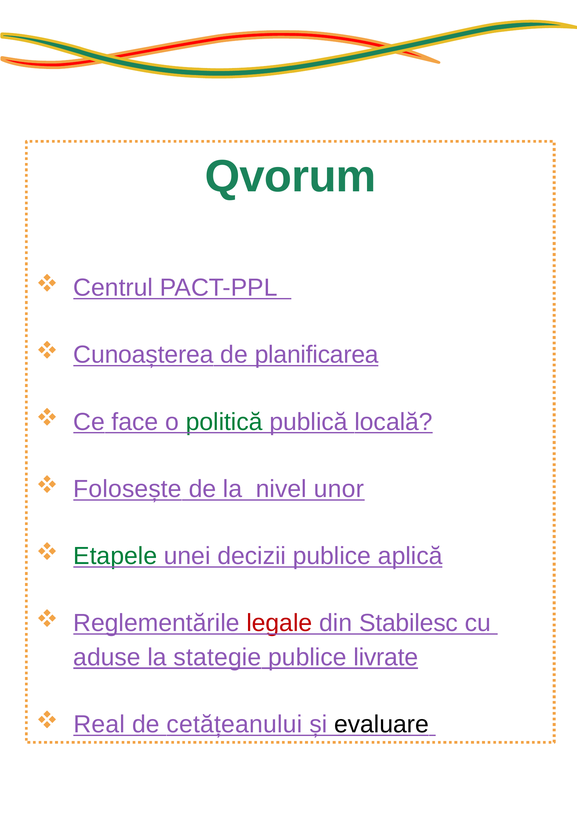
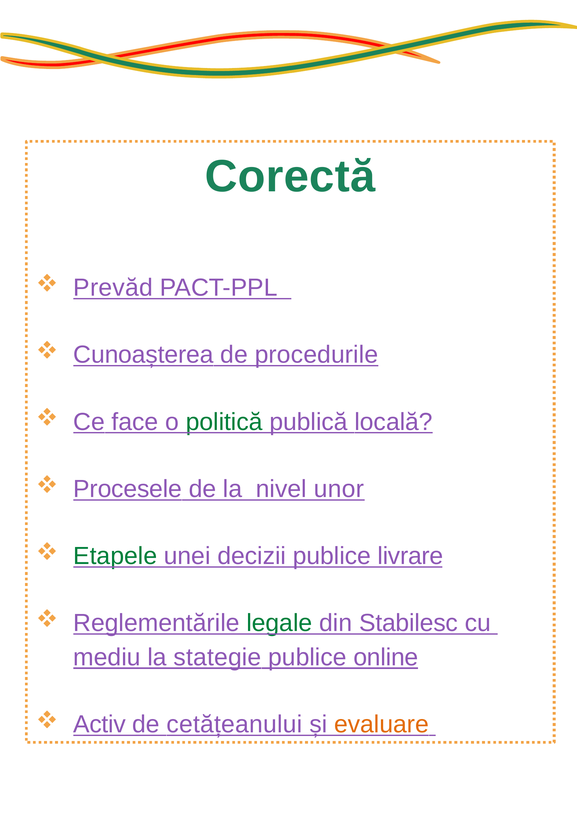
Qvorum: Qvorum -> Corectă
Centrul: Centrul -> Prevăd
planificarea: planificarea -> procedurile
Folosește: Folosește -> Procesele
aplică: aplică -> livrare
legale colour: red -> green
aduse: aduse -> mediu
livrate: livrate -> online
Real: Real -> Activ
evaluare colour: black -> orange
